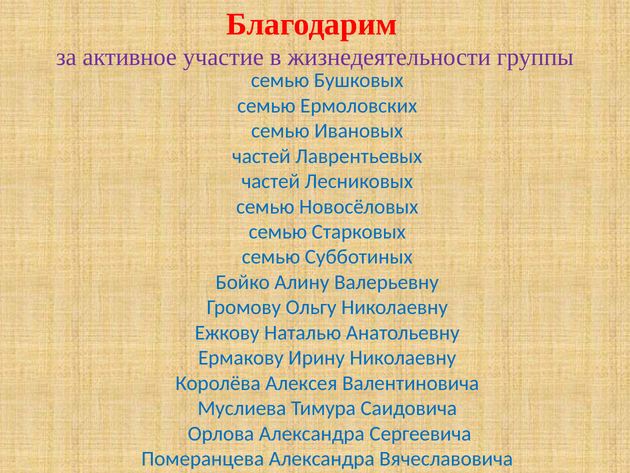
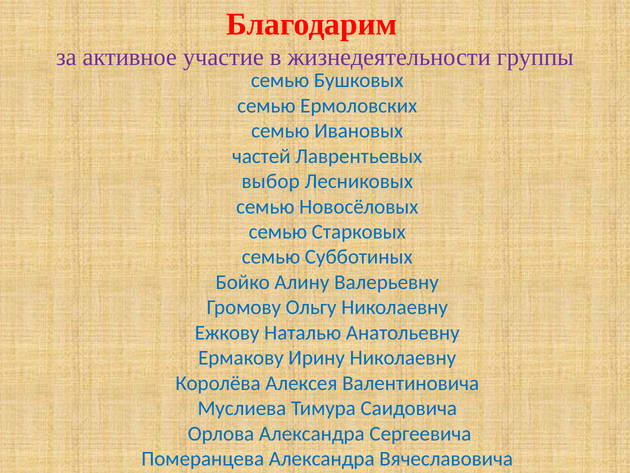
частей at (271, 181): частей -> выбор
